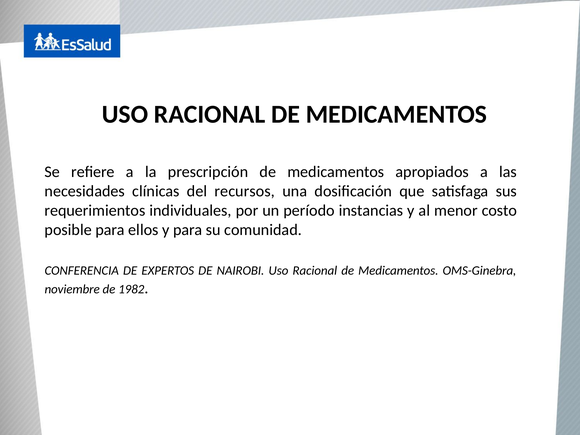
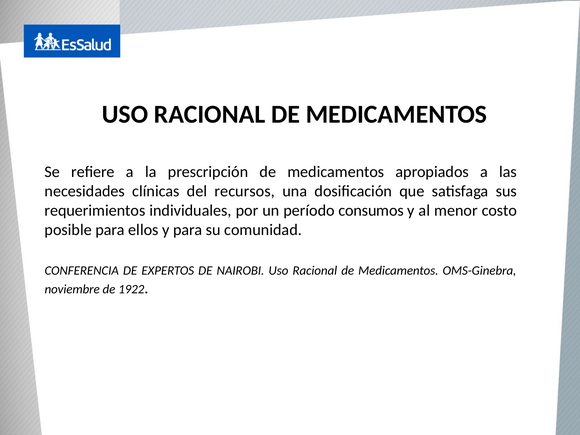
instancias: instancias -> consumos
1982: 1982 -> 1922
